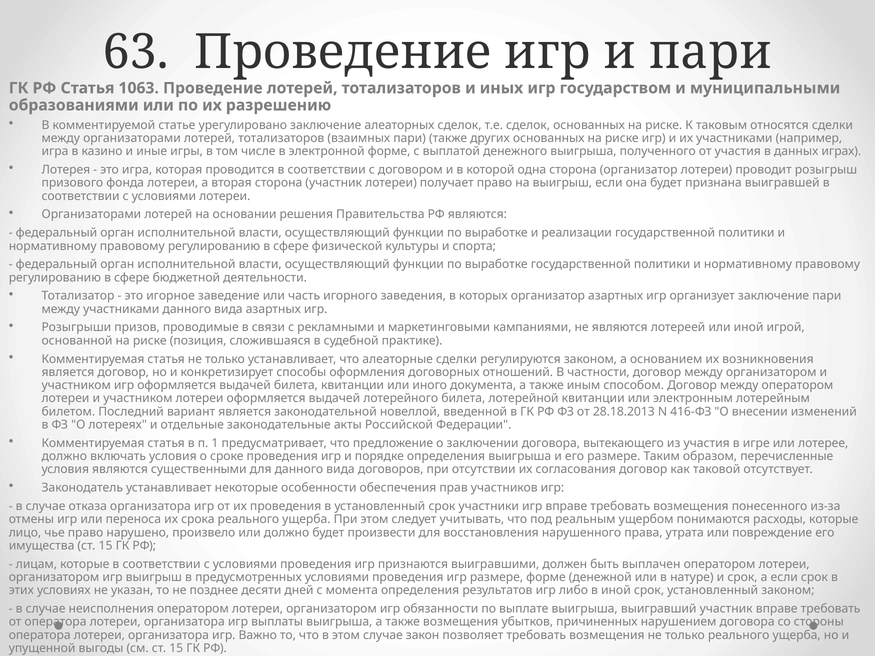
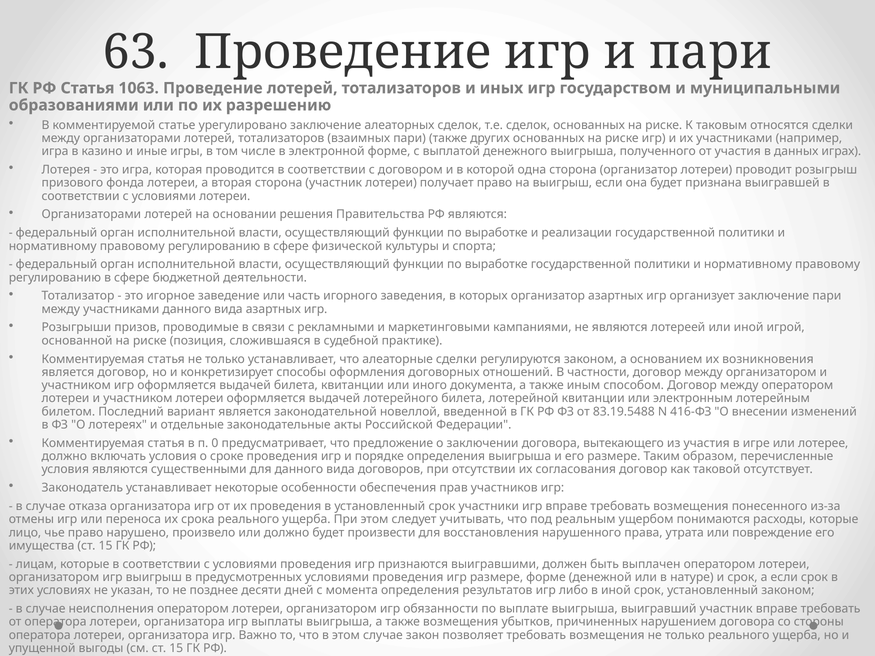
28.18.2013: 28.18.2013 -> 83.19.5488
1: 1 -> 0
